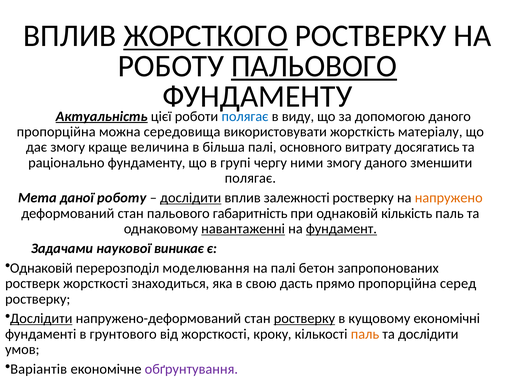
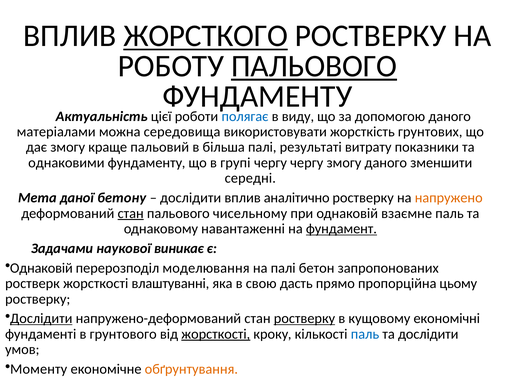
Актуальність underline: present -> none
пропорційна at (56, 132): пропорційна -> матеріалами
матеріалу: матеріалу -> грунтових
величина: величина -> пальовий
основного: основного -> результаті
досягатись: досягатись -> показники
раціонально: раціонально -> однаковими
чергу ними: ними -> чергу
полягає at (250, 178): полягає -> середні
даної роботу: роботу -> бетону
дослідити at (191, 197) underline: present -> none
залежності: залежності -> аналітично
стан at (131, 213) underline: none -> present
габаритність: габаритність -> чисельному
кількість: кількість -> взаємне
навантаженні underline: present -> none
знаходиться: знаходиться -> влаштуванні
серед: серед -> цьому
жорсткості at (216, 333) underline: none -> present
паль at (365, 333) colour: orange -> blue
Варіантів: Варіантів -> Моменту
обґрунтування colour: purple -> orange
